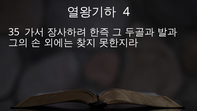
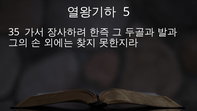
4: 4 -> 5
